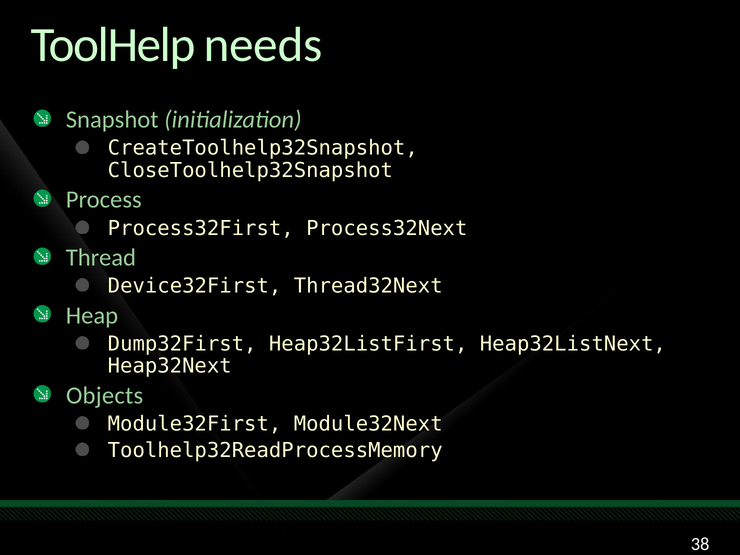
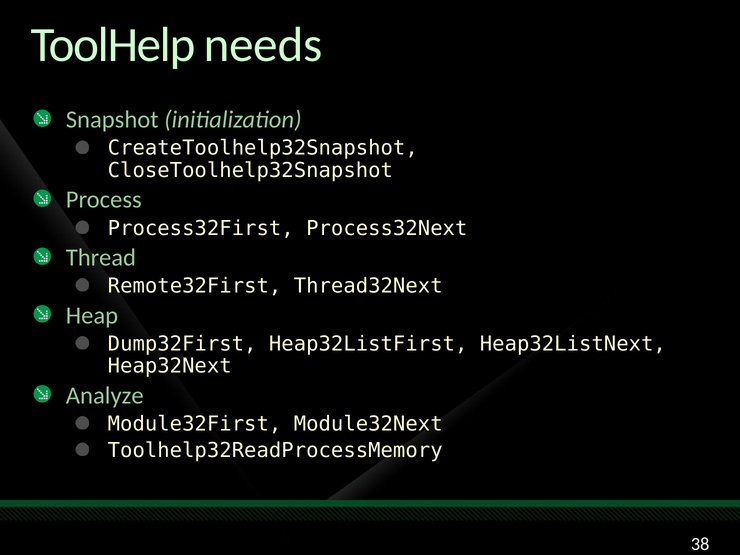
Device32First: Device32First -> Remote32First
Objects: Objects -> Analyze
